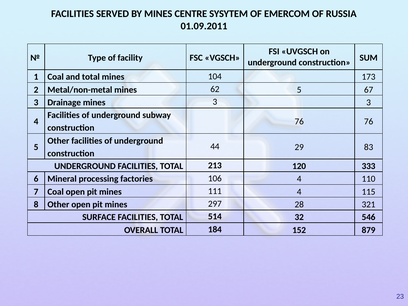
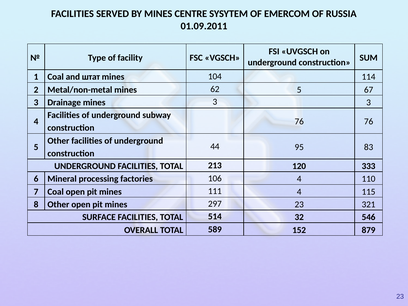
and total: total -> штат
173: 173 -> 114
29: 29 -> 95
297 28: 28 -> 23
184: 184 -> 589
